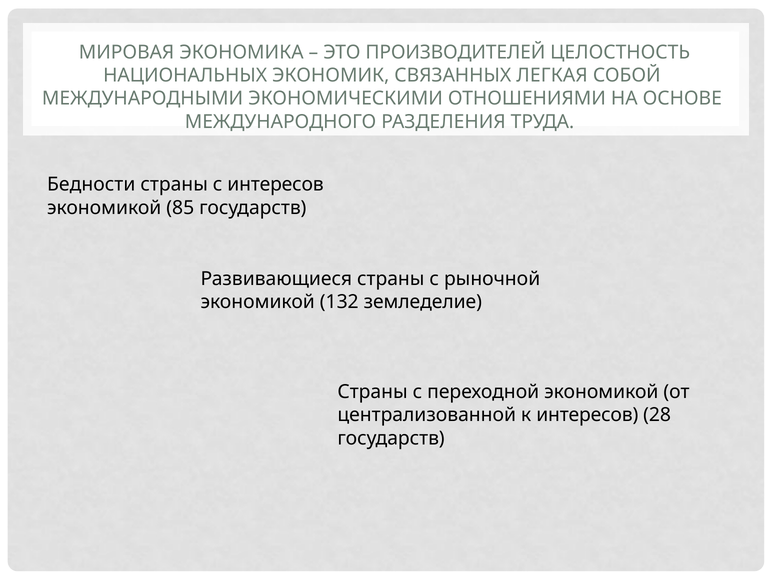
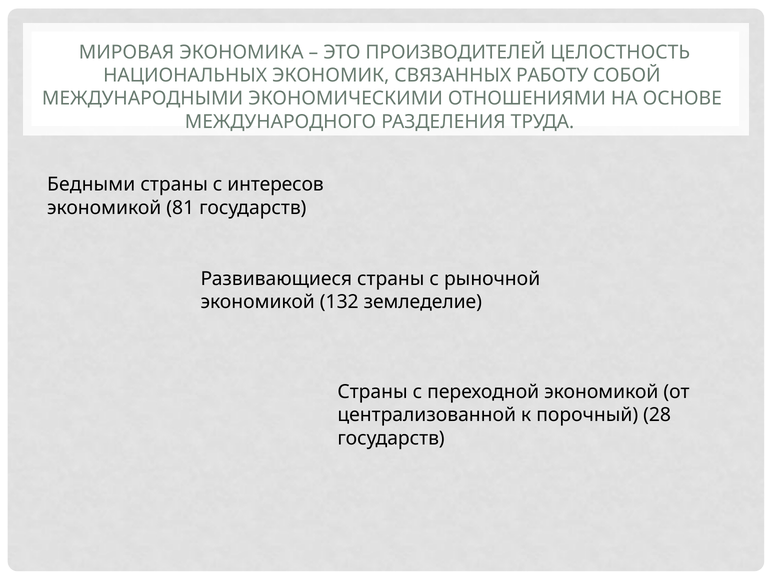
ЛЕГКАЯ: ЛЕГКАЯ -> РАБОТУ
Бедности: Бедности -> Бедными
85: 85 -> 81
к интересов: интересов -> порочный
